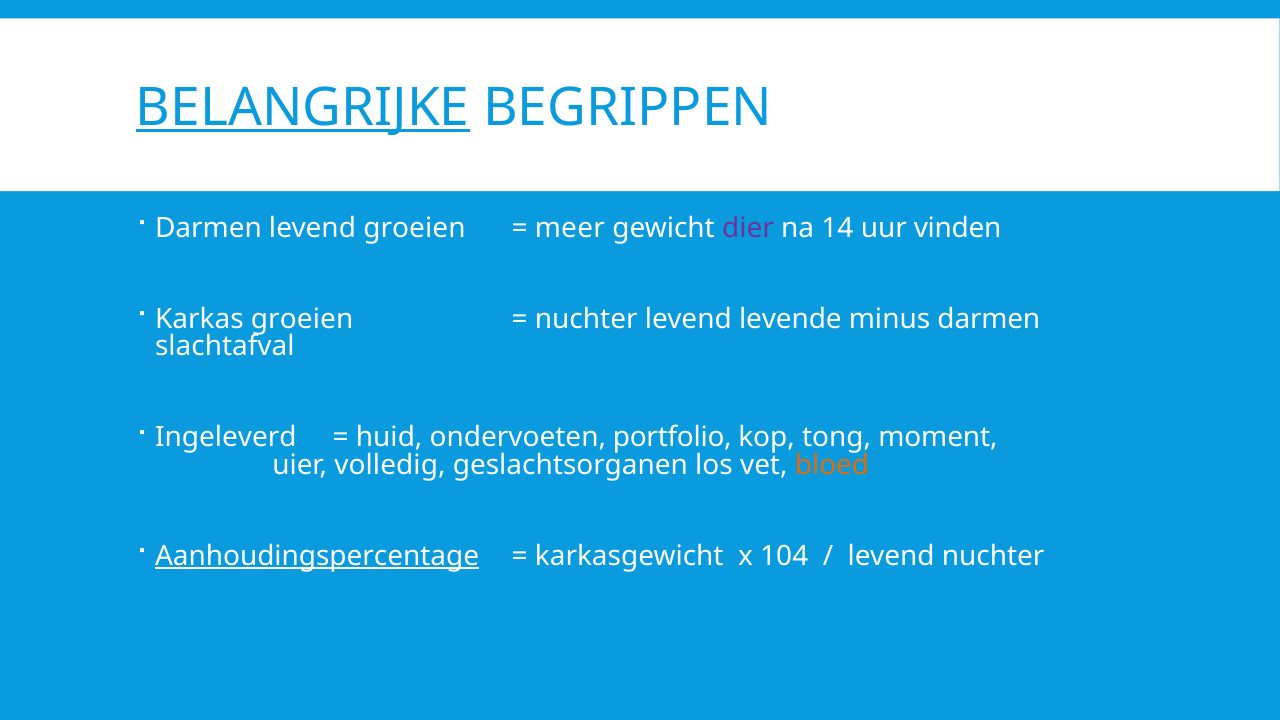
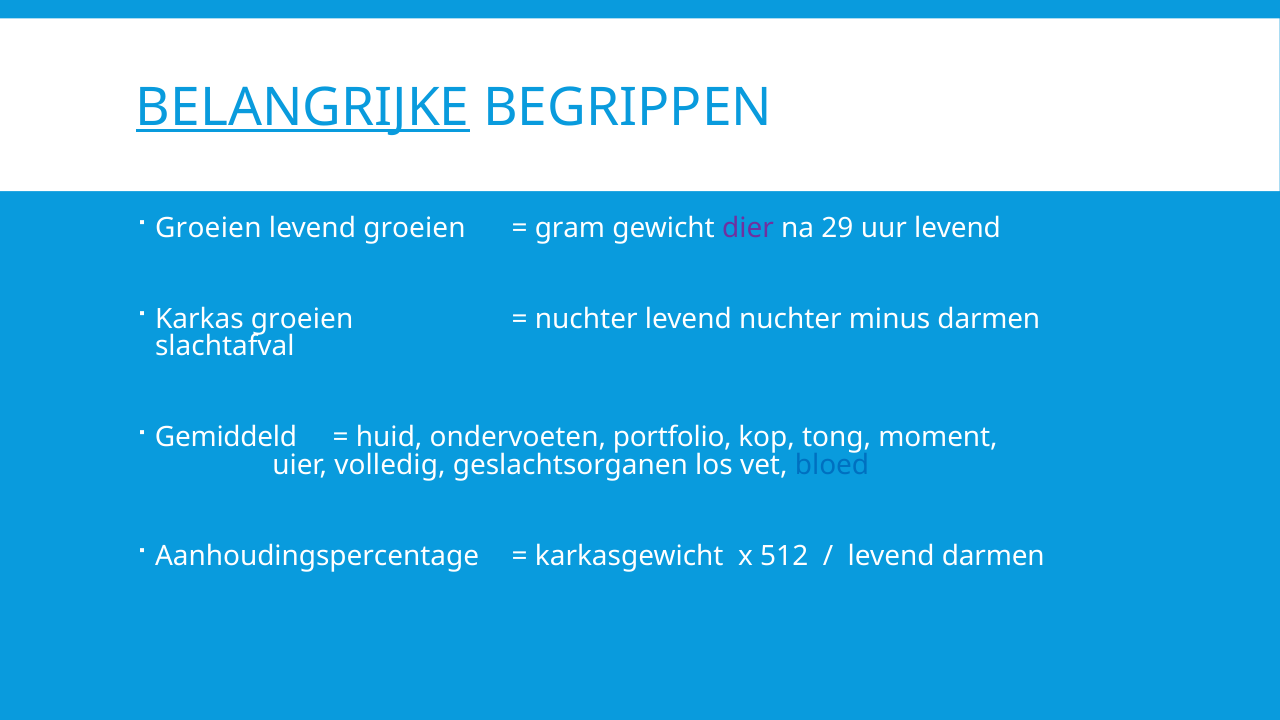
Darmen at (208, 229): Darmen -> Groeien
meer: meer -> gram
14: 14 -> 29
uur vinden: vinden -> levend
levend levende: levende -> nuchter
Ingeleverd: Ingeleverd -> Gemiddeld
bloed colour: orange -> blue
Aanhoudingspercentage underline: present -> none
104: 104 -> 512
levend nuchter: nuchter -> darmen
